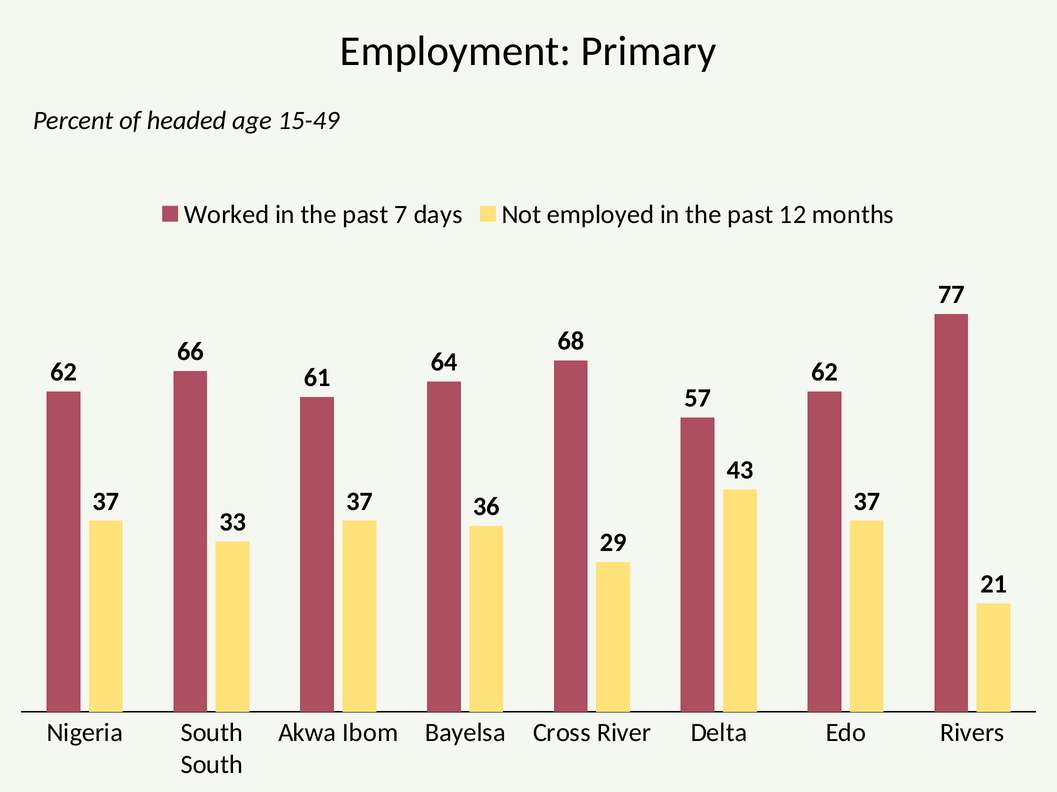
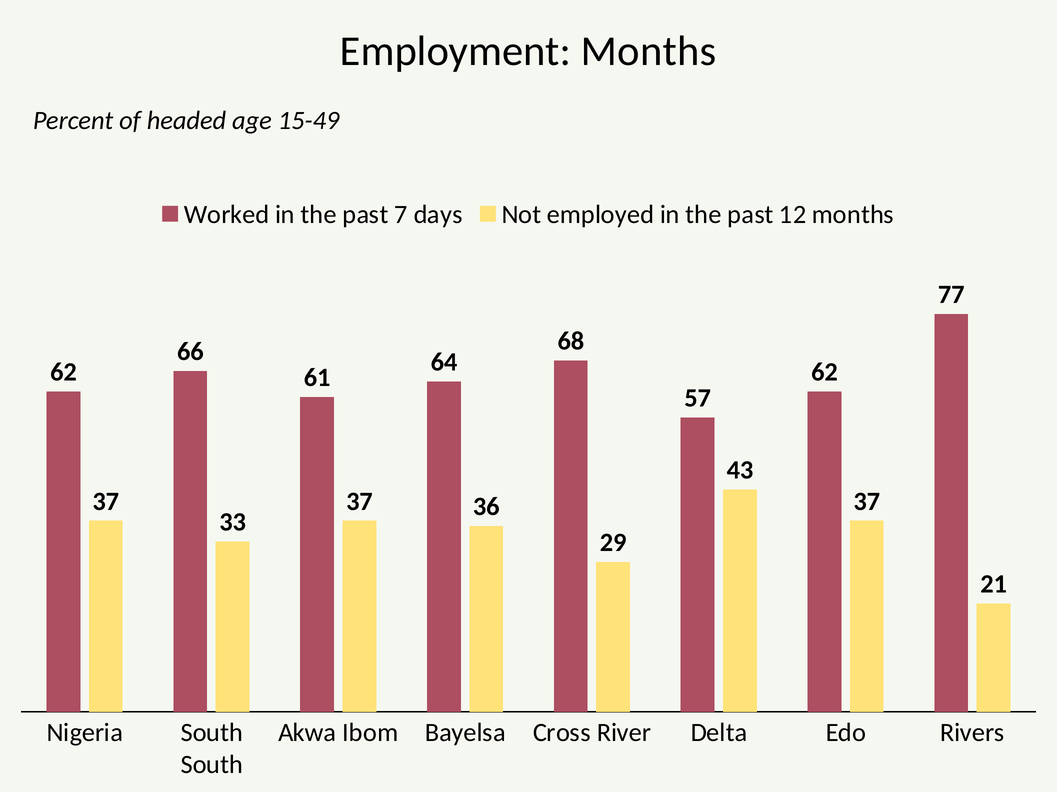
Employment Primary: Primary -> Months
